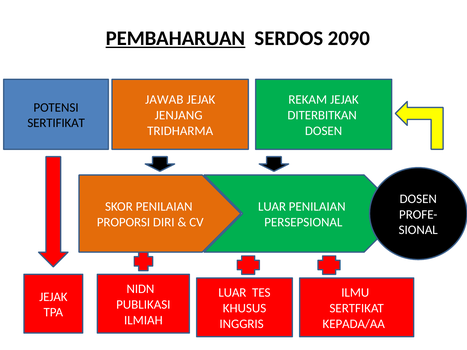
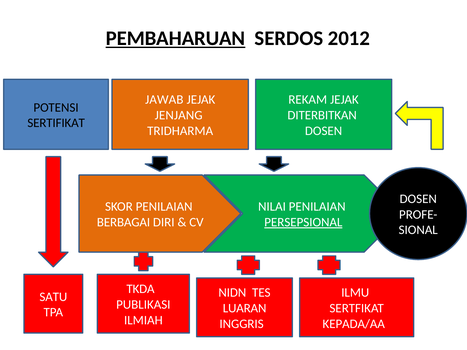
2090: 2090 -> 2012
LUAR at (272, 207): LUAR -> NILAI
PROPORSI: PROPORSI -> BERBAGAI
PERSEPSIONAL underline: none -> present
NIDN: NIDN -> TKDA
LUAR at (232, 293): LUAR -> NIDN
JEJAK at (53, 297): JEJAK -> SATU
KHUSUS: KHUSUS -> LUARAN
